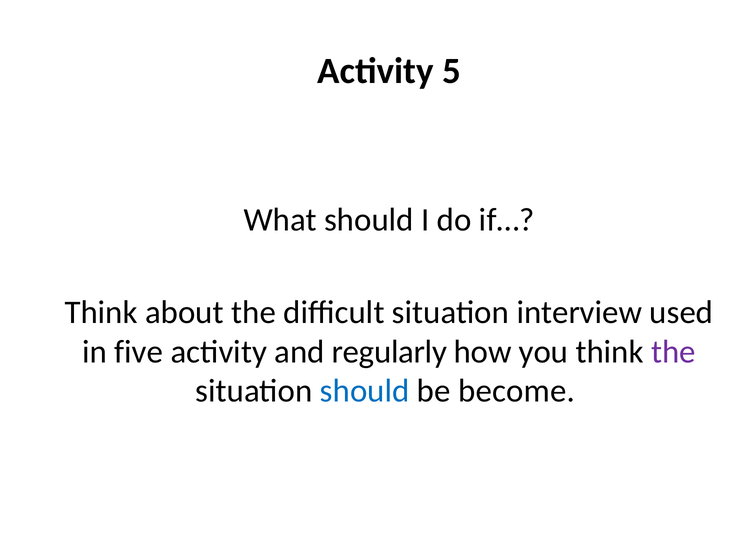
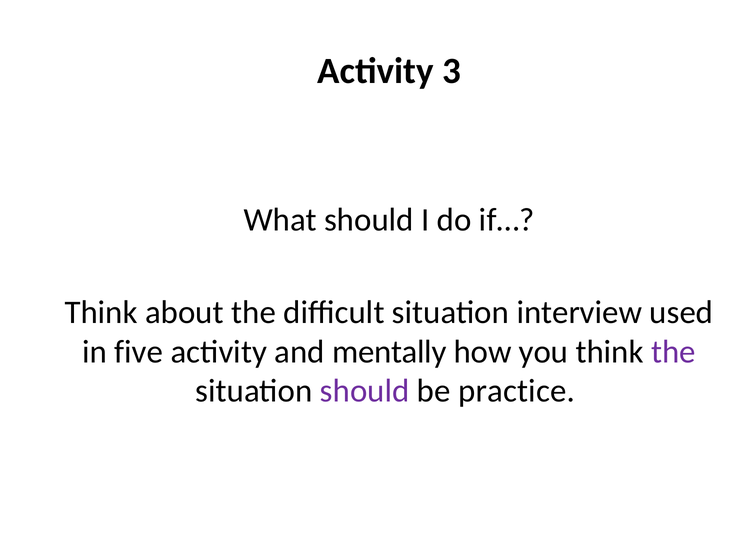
5: 5 -> 3
regularly: regularly -> mentally
should at (365, 391) colour: blue -> purple
become: become -> practice
